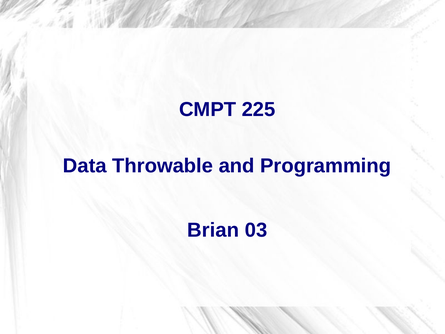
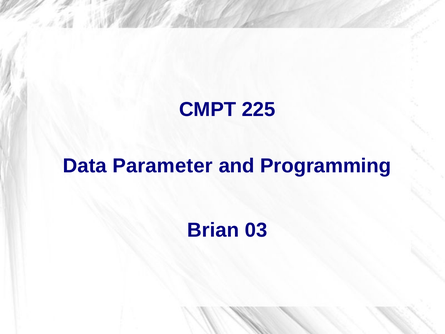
Throwable: Throwable -> Parameter
